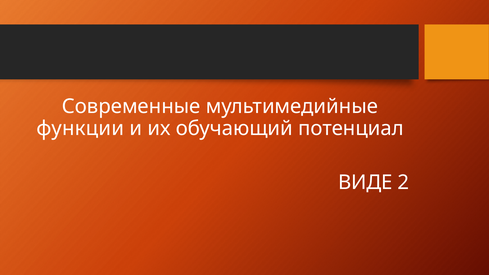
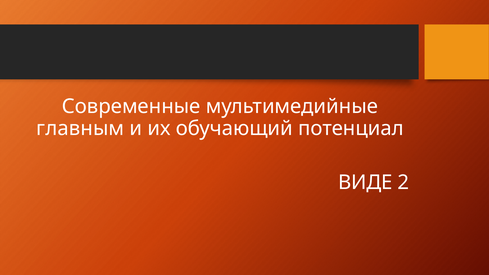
функции: функции -> главным
